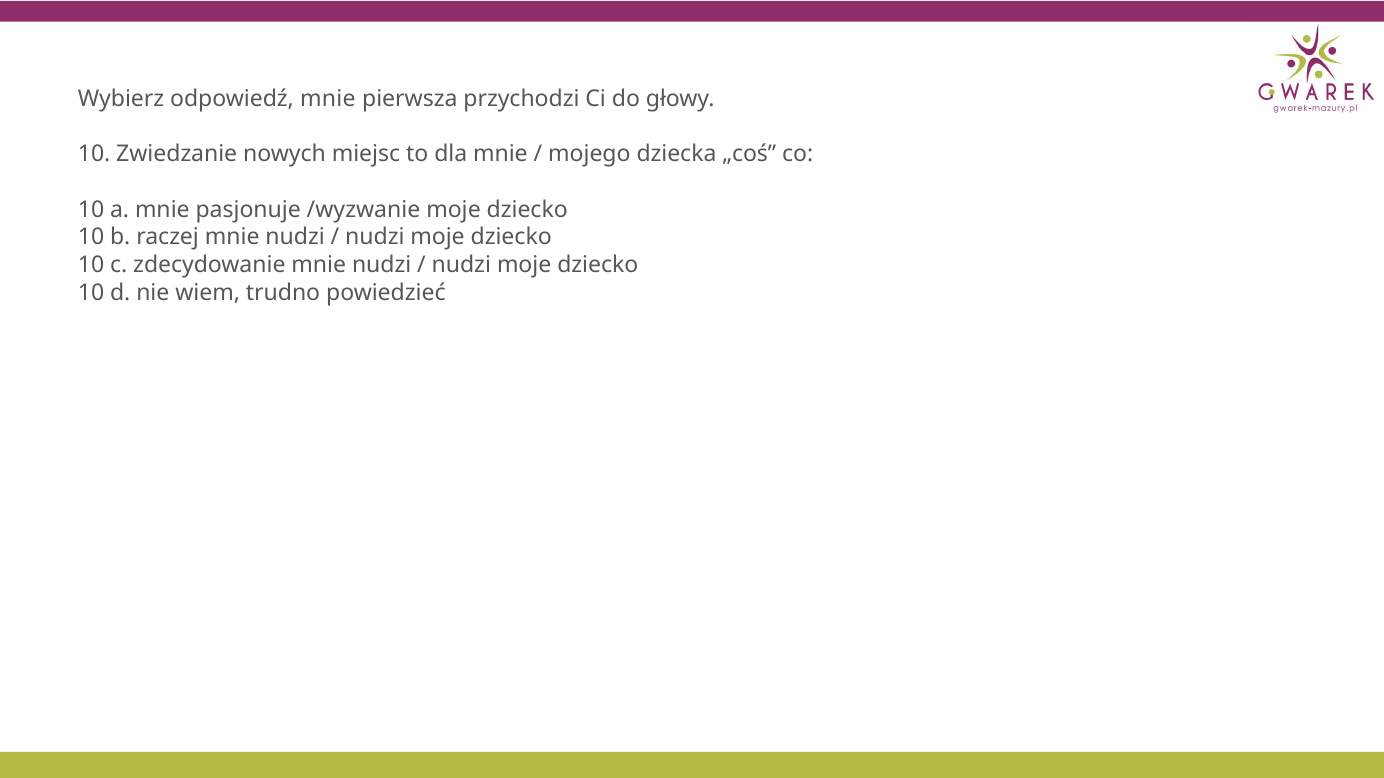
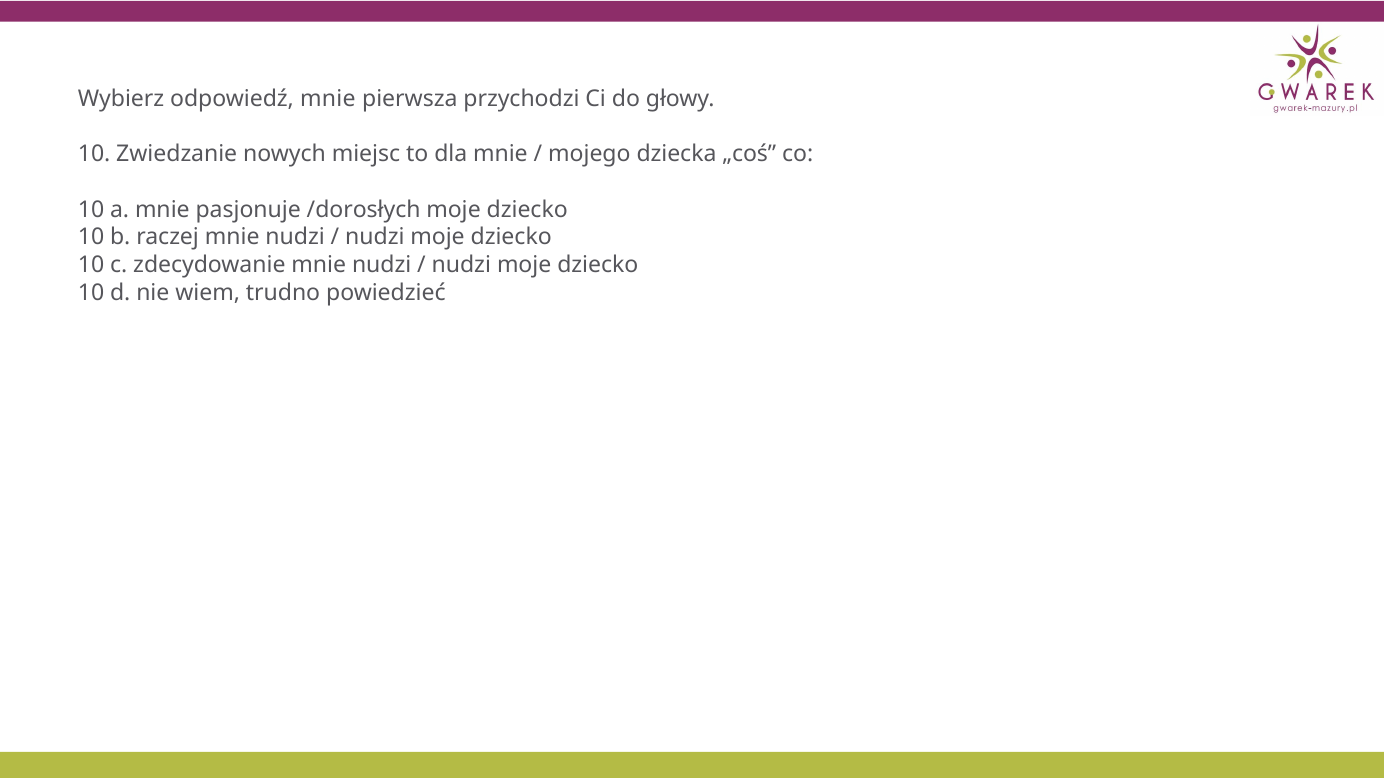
/wyzwanie: /wyzwanie -> /dorosłych
